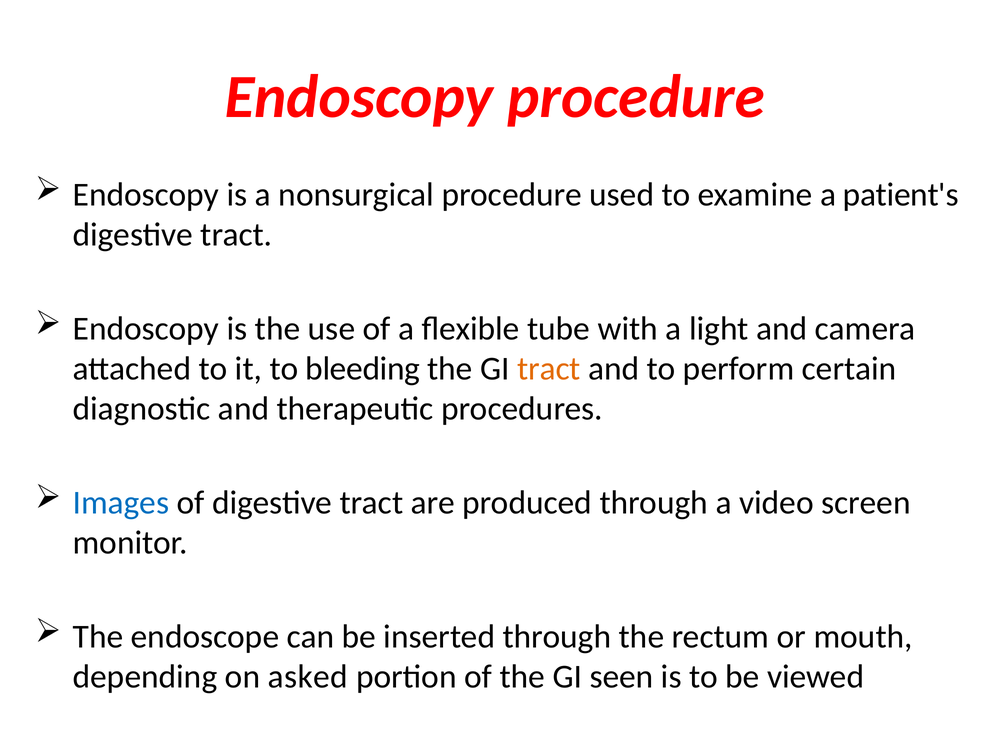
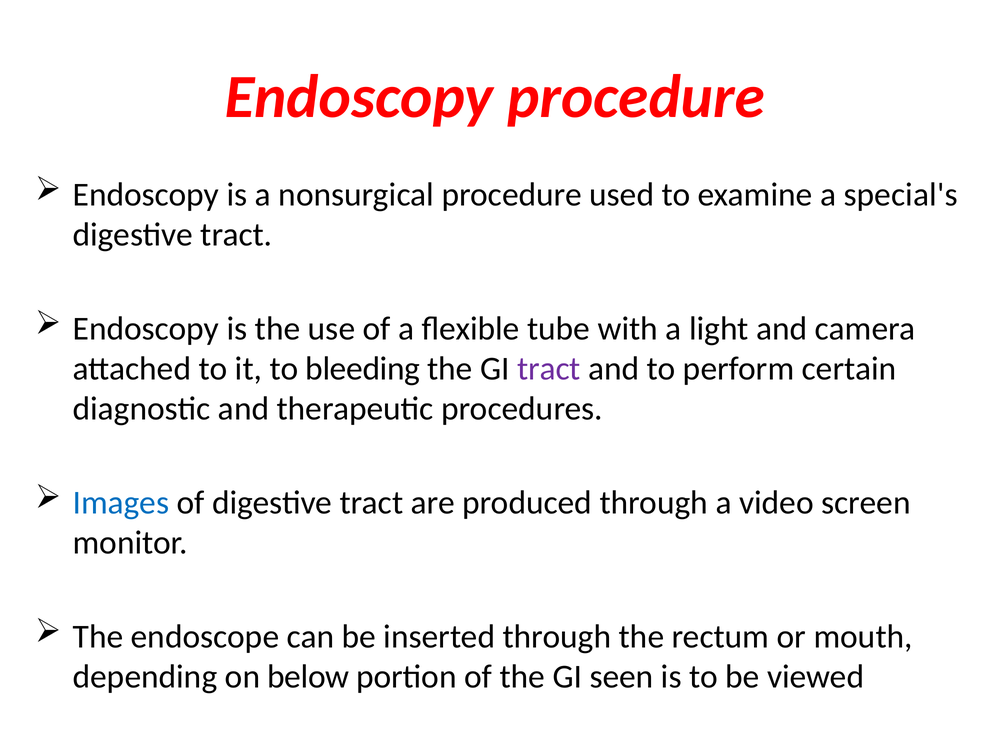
patient's: patient's -> special's
tract at (549, 369) colour: orange -> purple
asked: asked -> below
